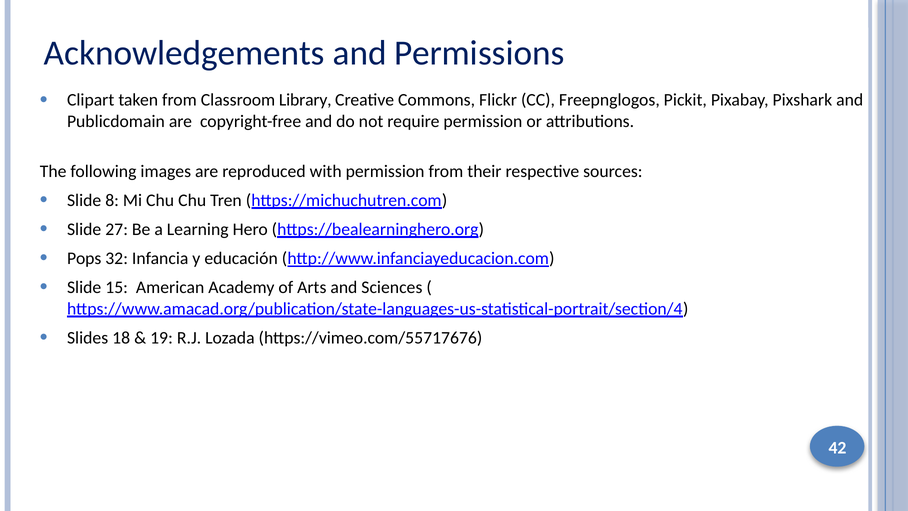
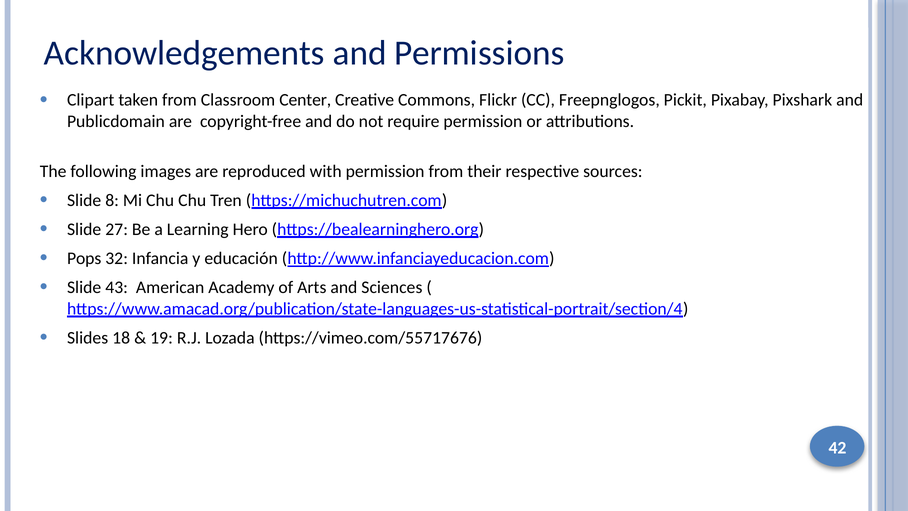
Library: Library -> Center
15: 15 -> 43
